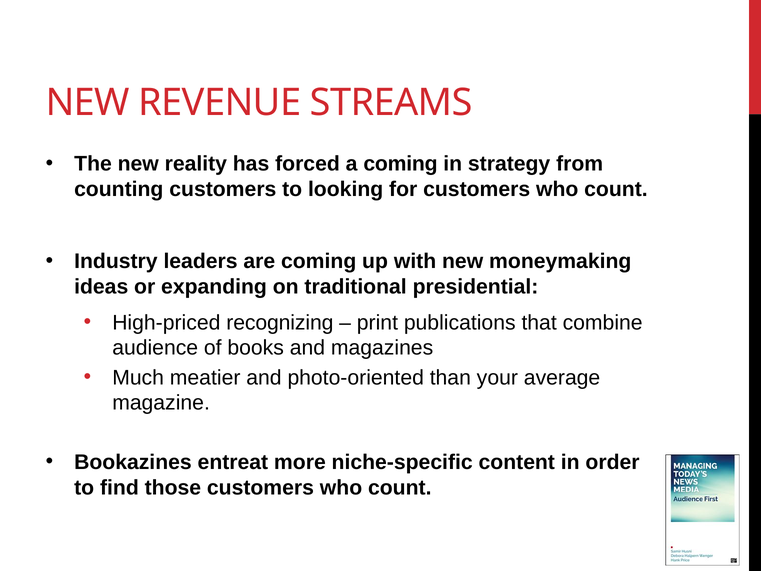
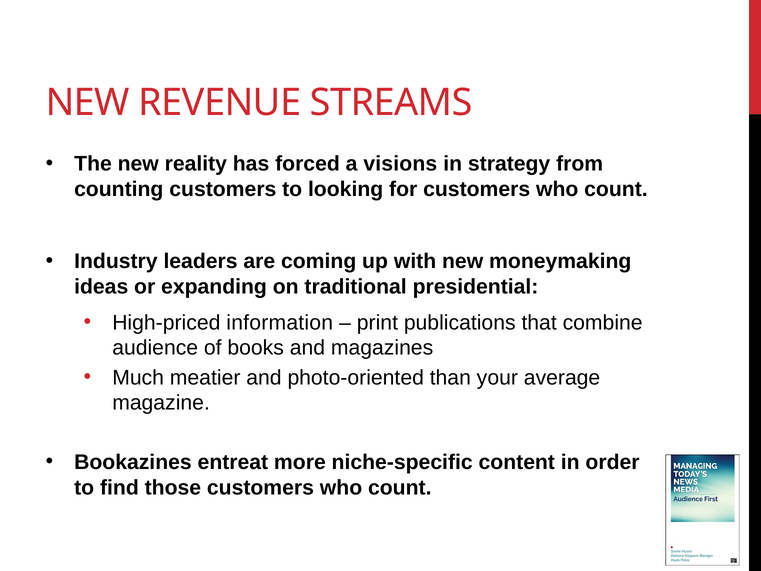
a coming: coming -> visions
recognizing: recognizing -> information
